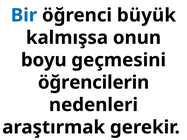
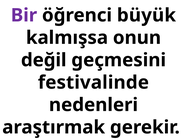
Bir colour: blue -> purple
boyu: boyu -> değil
öğrencilerin: öğrencilerin -> festivalinde
